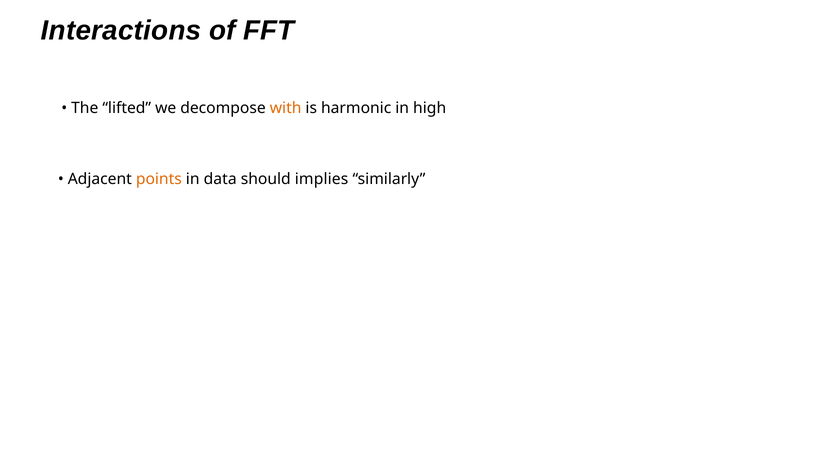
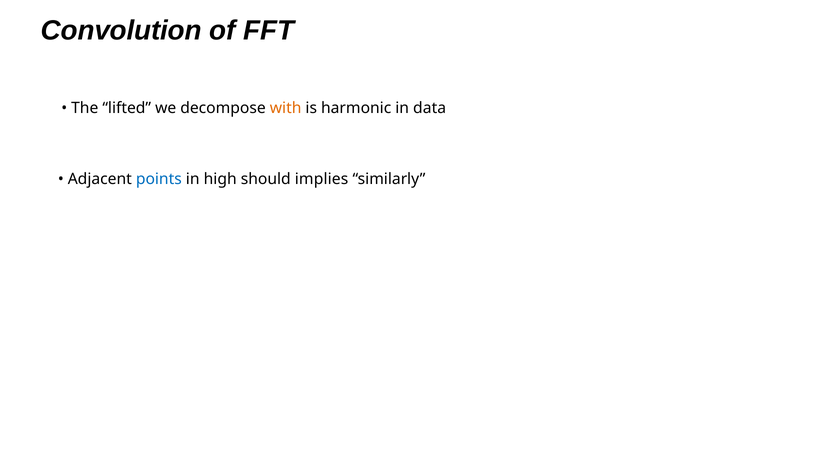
Interactions: Interactions -> Convolution
high: high -> data
points colour: orange -> blue
data: data -> high
